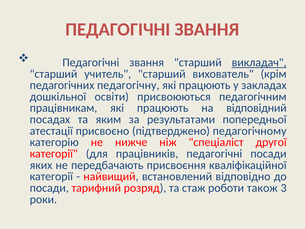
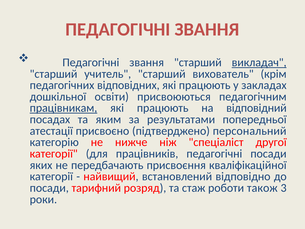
педагогічну: педагогічну -> відповідних
працівникам underline: none -> present
педагогічному: педагогічному -> персональний
